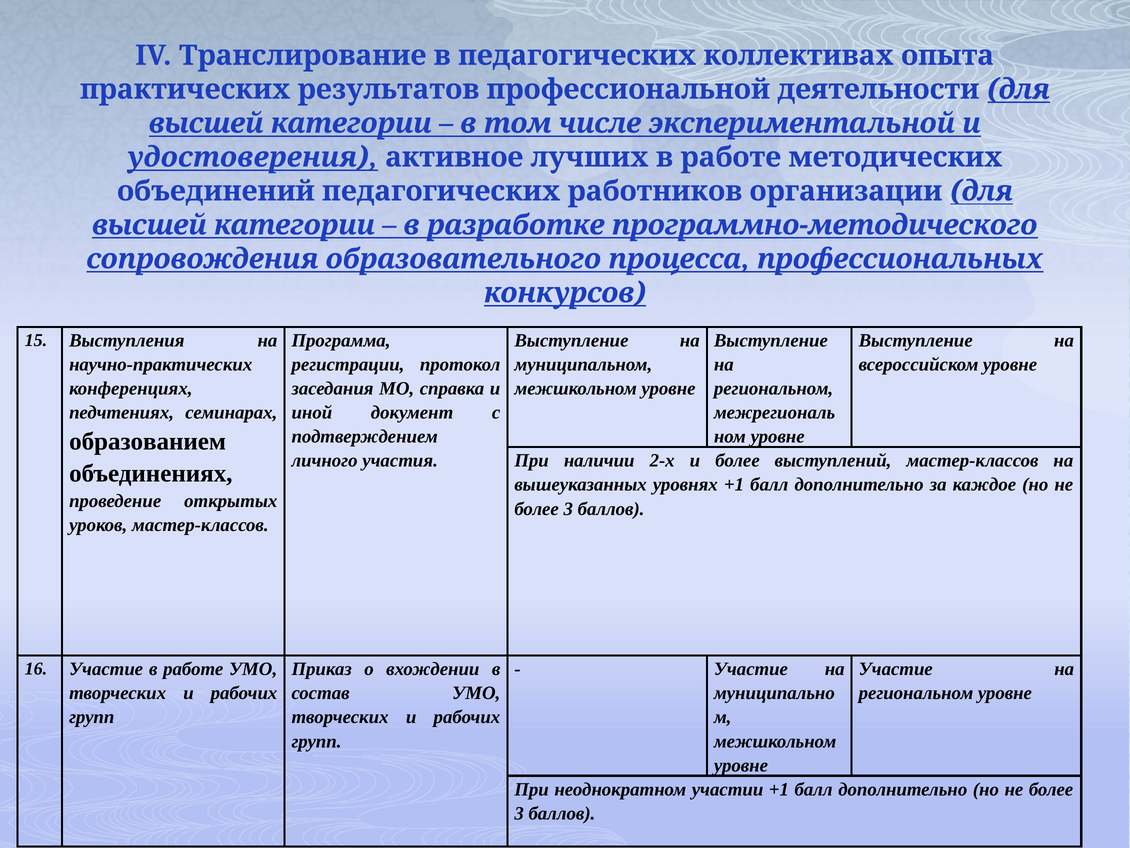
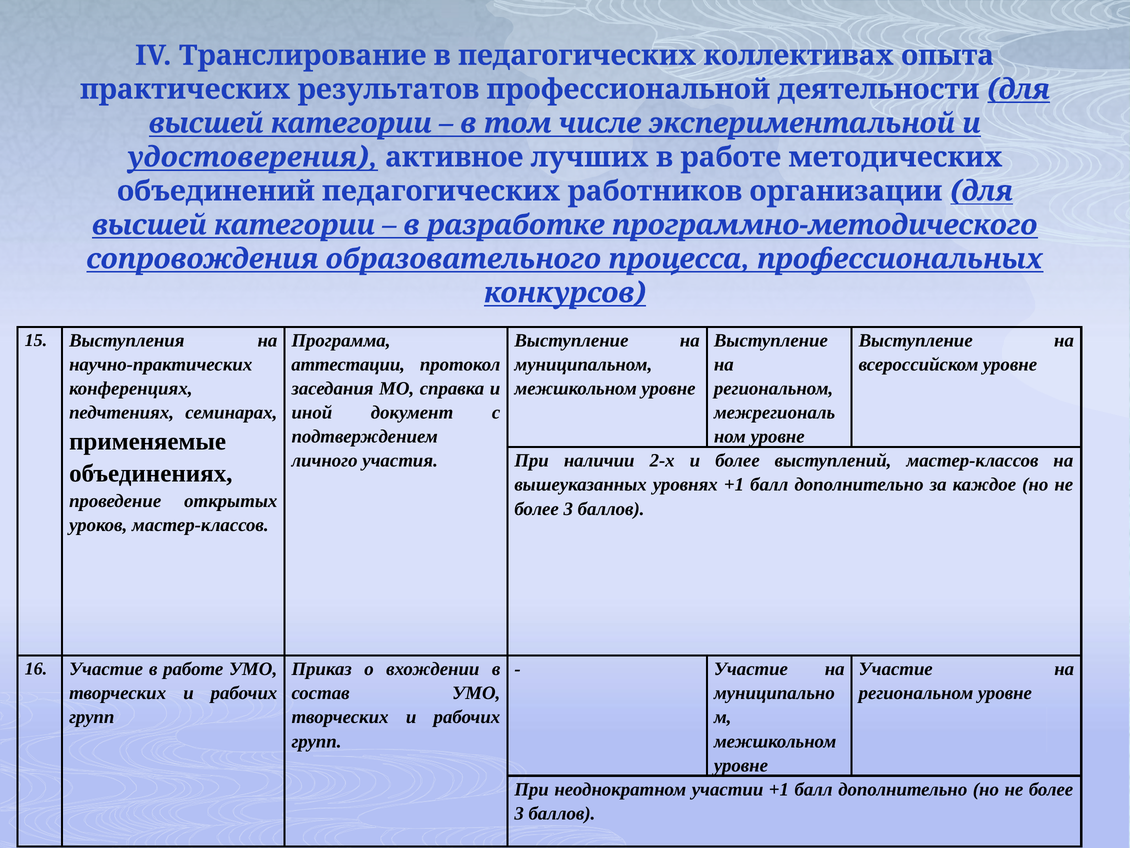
регистрации: регистрации -> аттестации
образованием: образованием -> применяемые
